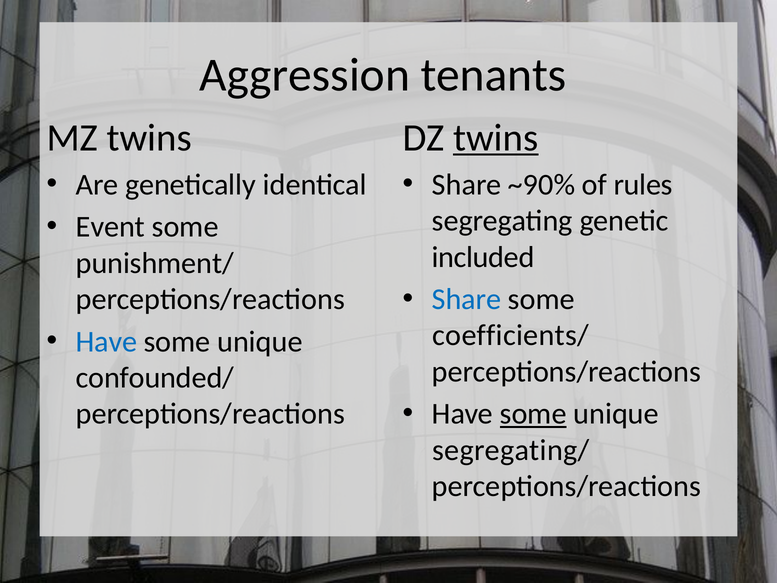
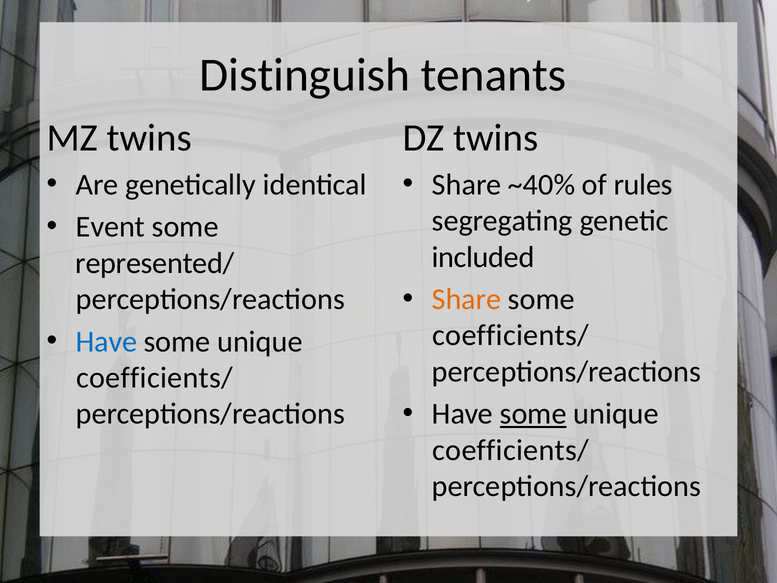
Aggression: Aggression -> Distinguish
twins at (496, 138) underline: present -> none
~90%: ~90% -> ~40%
punishment/: punishment/ -> represented/
Share at (467, 299) colour: blue -> orange
confounded/ at (155, 378): confounded/ -> coefficients/
segregating/ at (511, 450): segregating/ -> coefficients/
